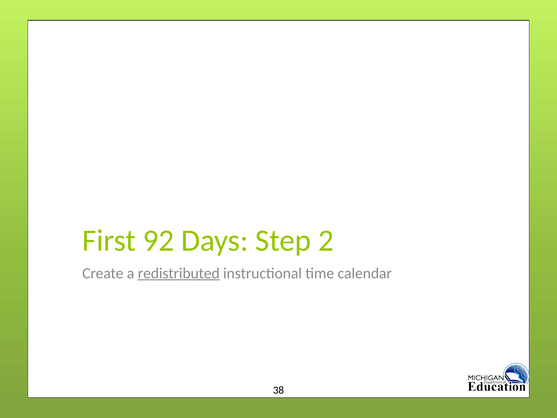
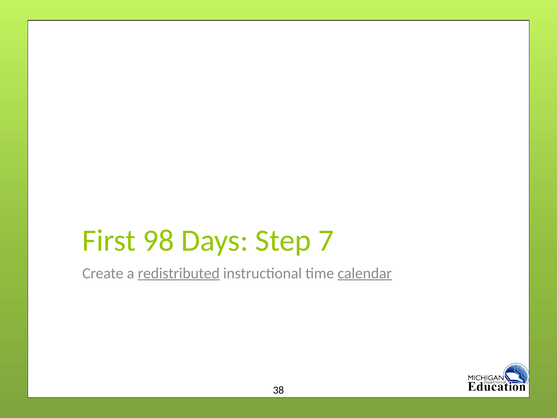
92: 92 -> 98
2: 2 -> 7
calendar underline: none -> present
